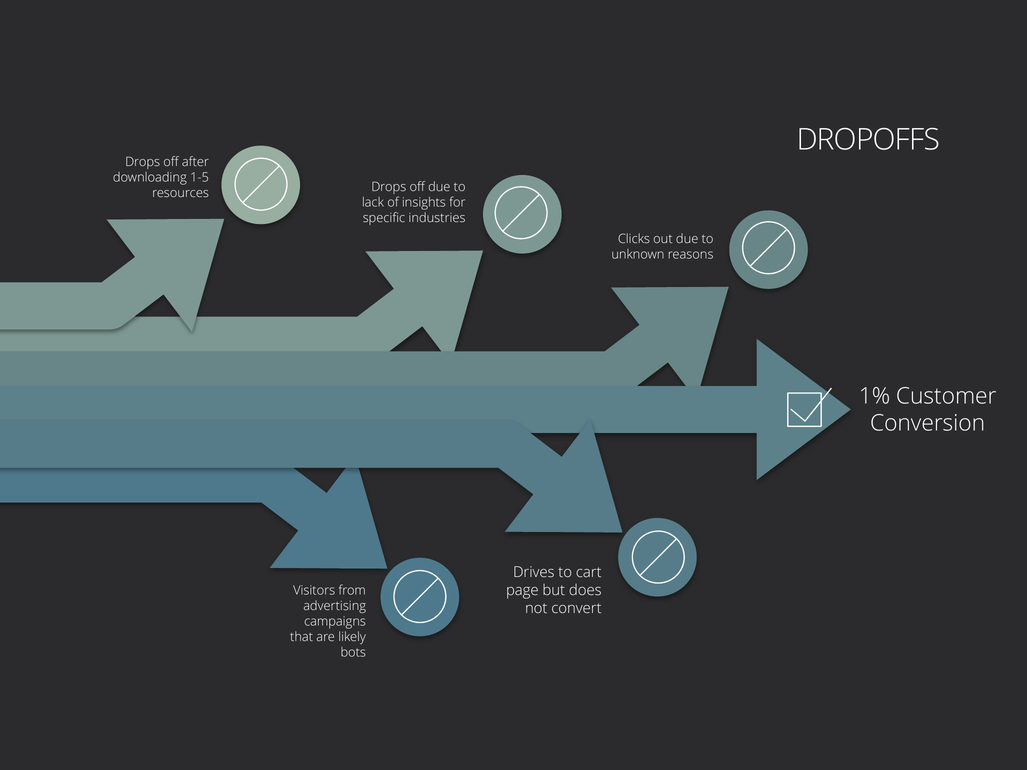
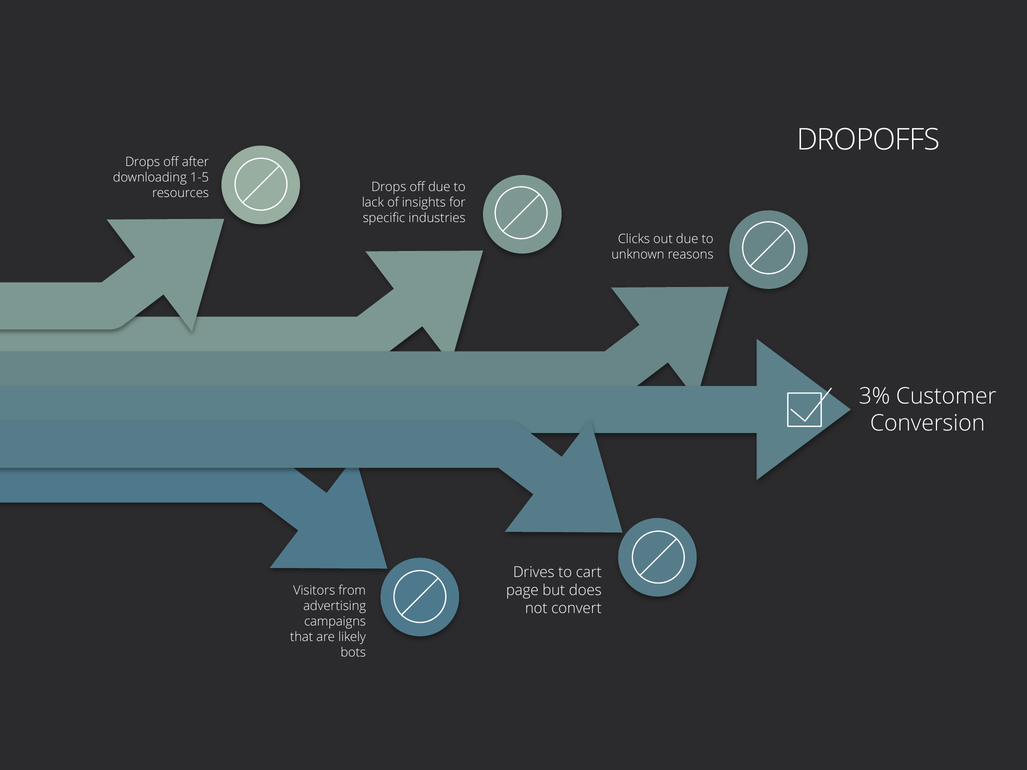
1%: 1% -> 3%
